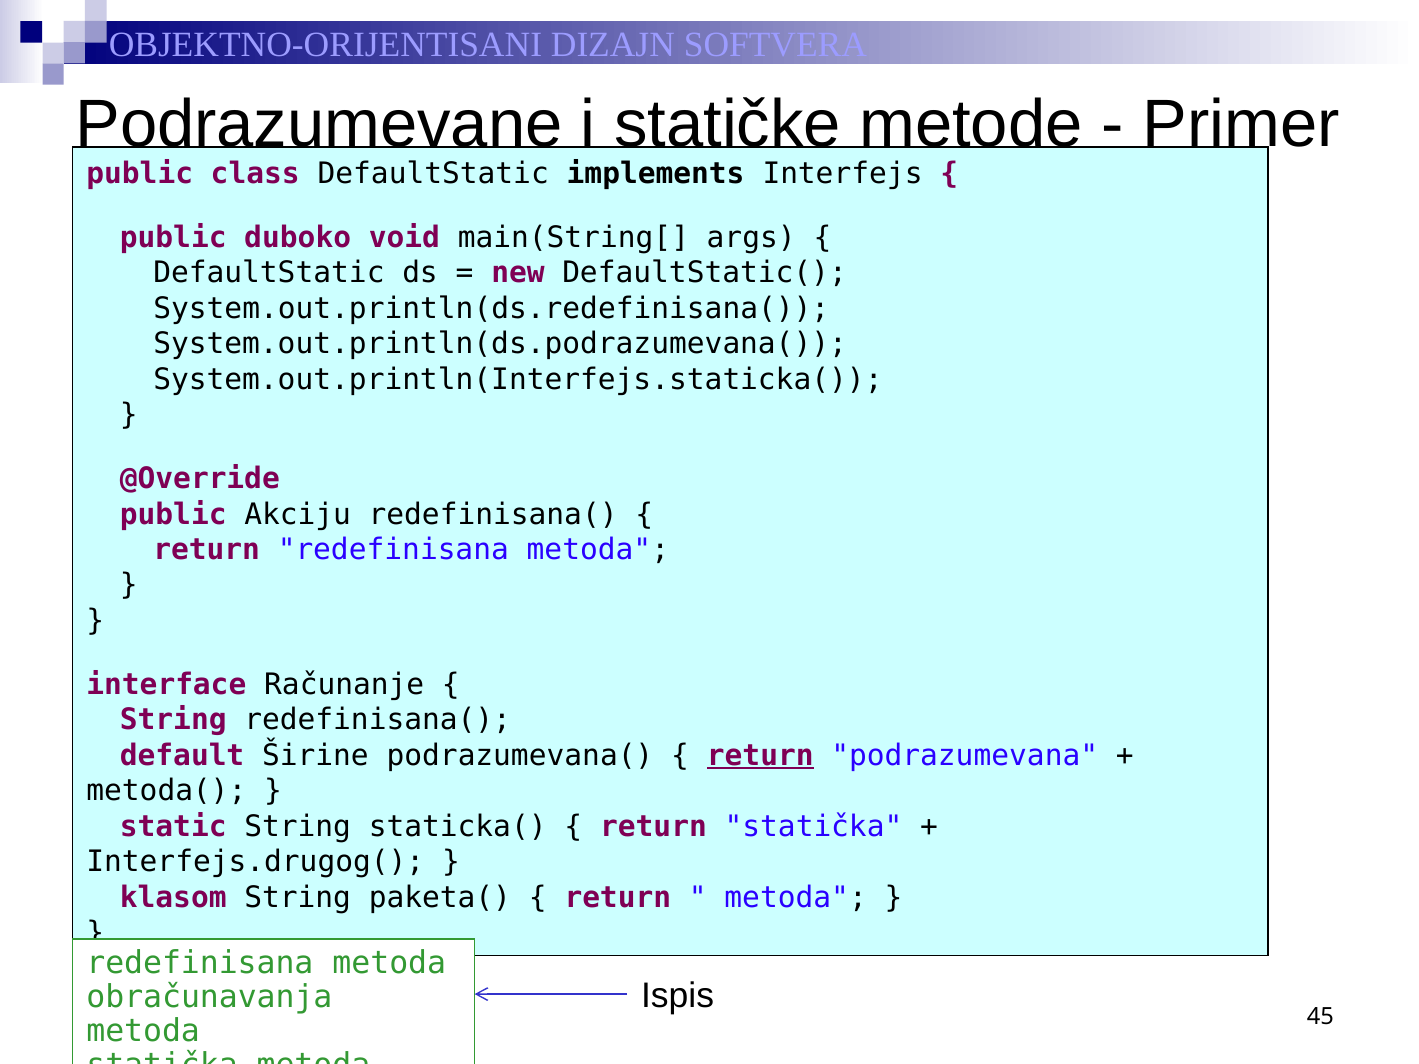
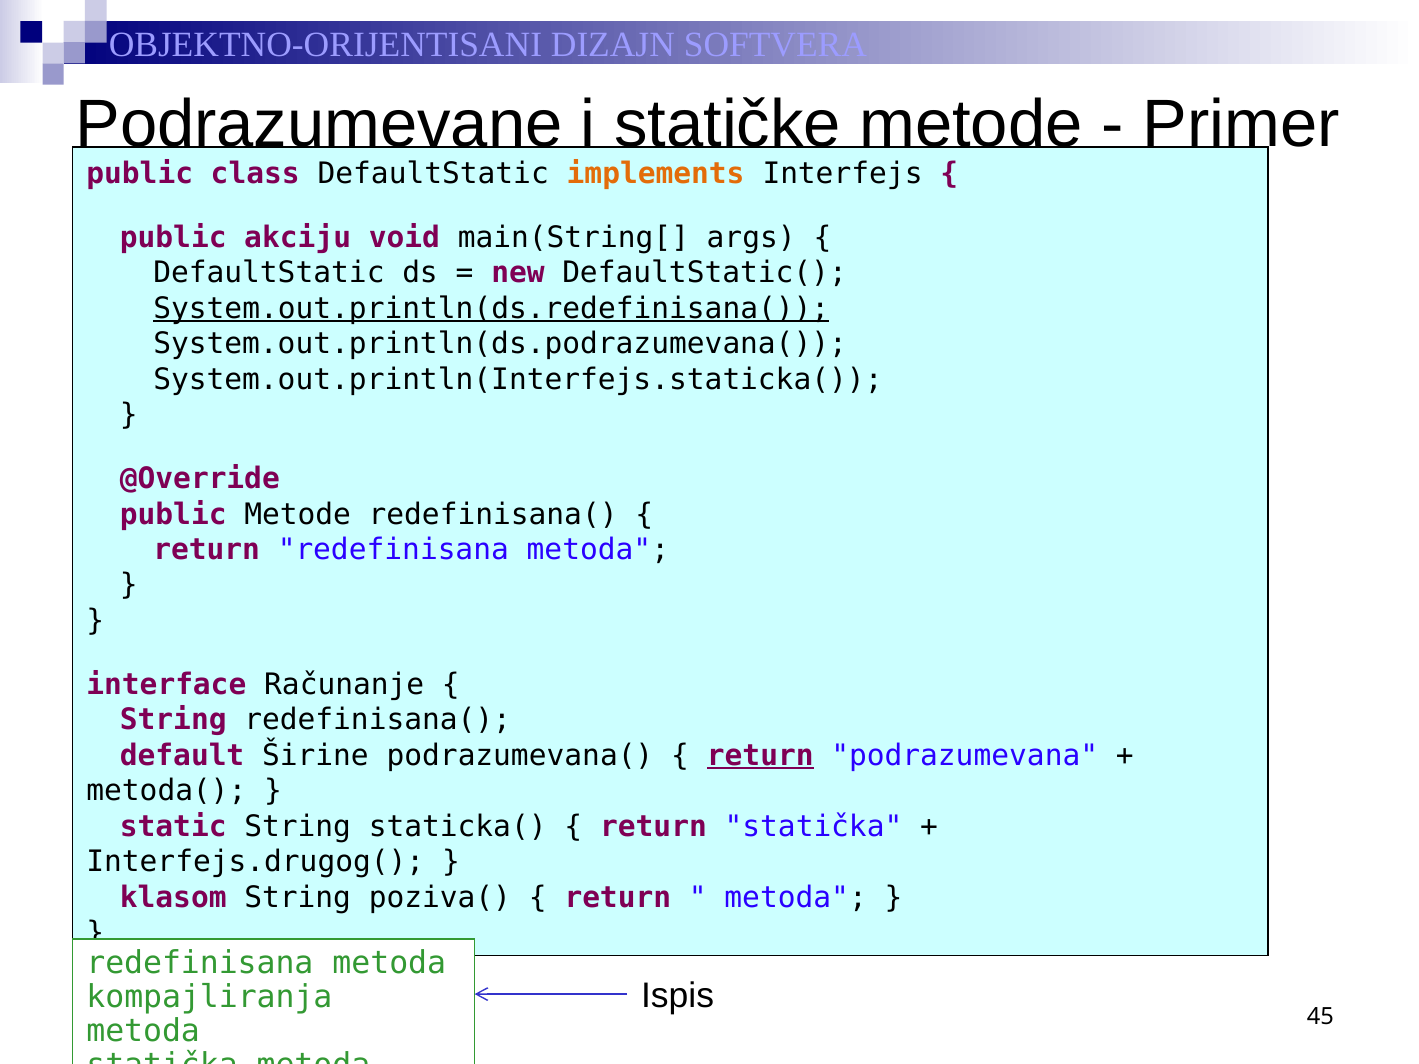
implements colour: black -> orange
duboko: duboko -> akciju
System.out.println(ds.redefinisana( underline: none -> present
public Akciju: Akciju -> Metode
paketa(: paketa( -> poziva(
obračunavanja: obračunavanja -> kompajliranja
